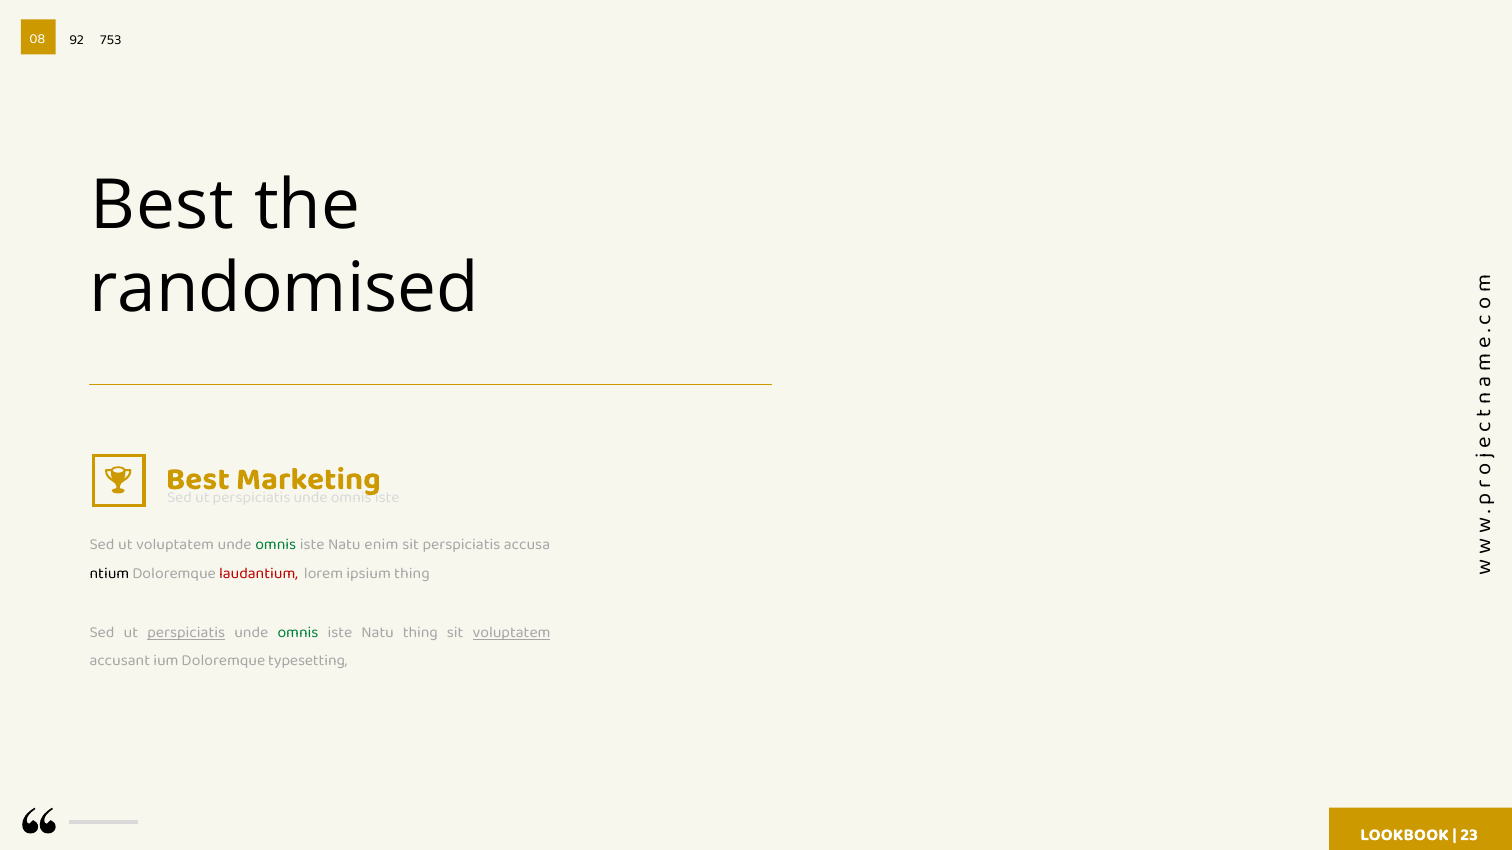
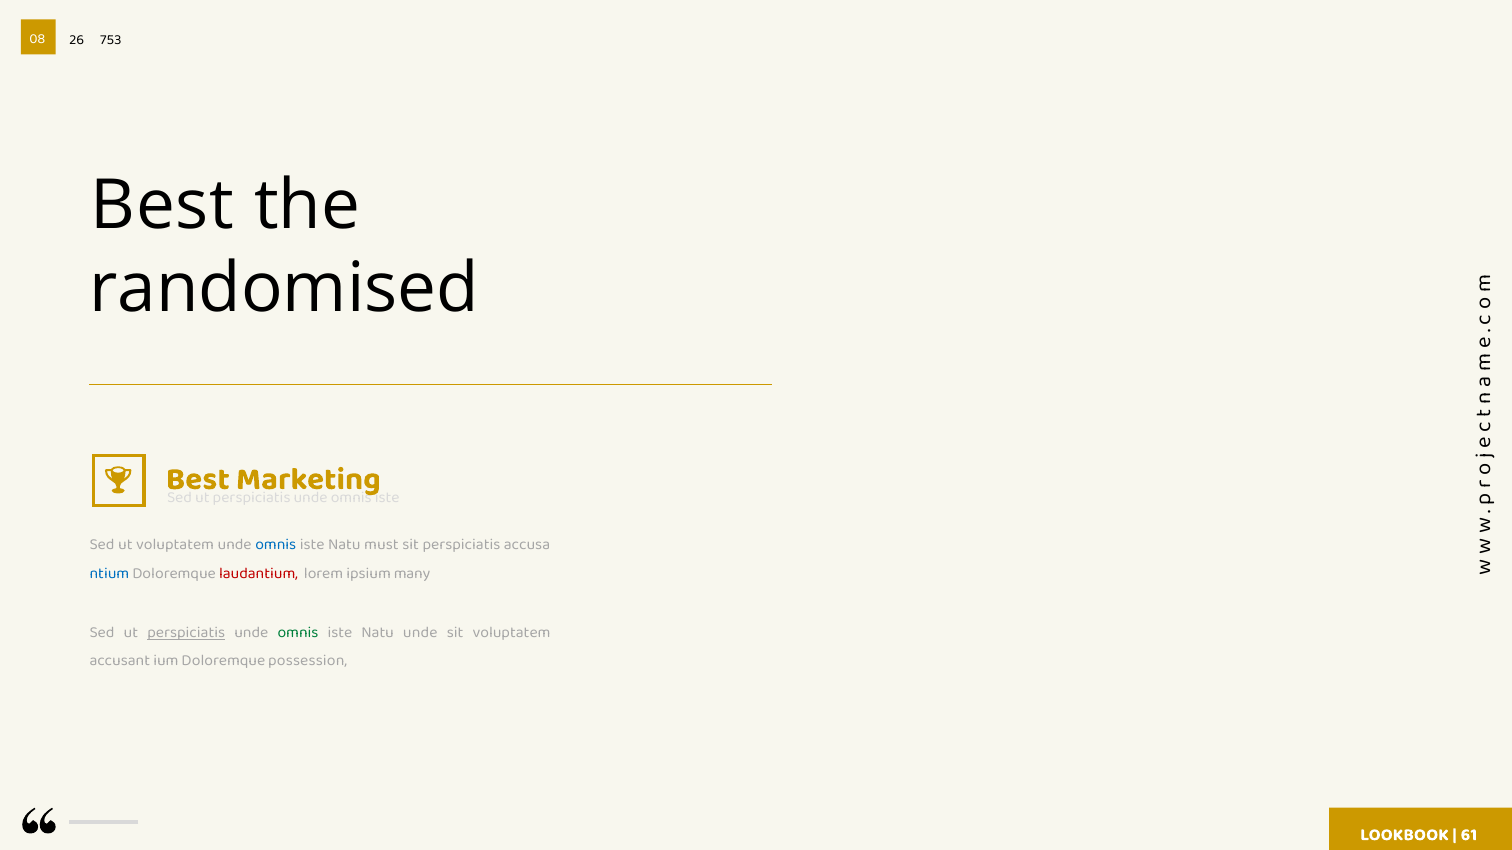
92: 92 -> 26
omnis at (276, 545) colour: green -> blue
enim: enim -> must
ntium colour: black -> blue
ipsium thing: thing -> many
Natu thing: thing -> unde
voluptatem at (512, 633) underline: present -> none
typesetting: typesetting -> possession
23: 23 -> 61
